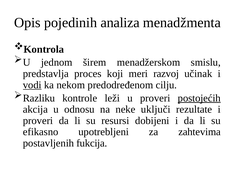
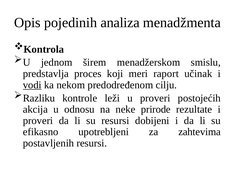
razvoj: razvoj -> raport
postojećih underline: present -> none
uključi: uključi -> prirode
postavljenih fukcija: fukcija -> resursi
